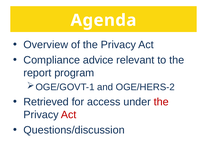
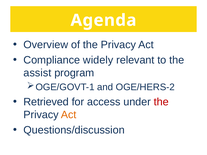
advice: advice -> widely
report: report -> assist
Act at (69, 115) colour: red -> orange
